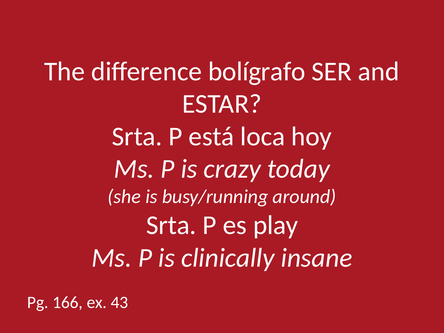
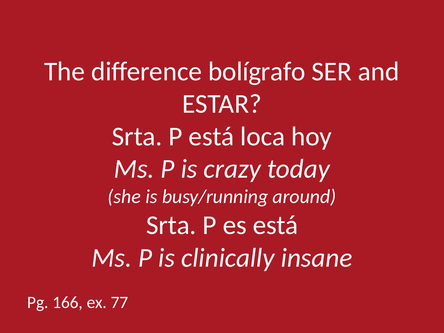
es play: play -> está
43: 43 -> 77
